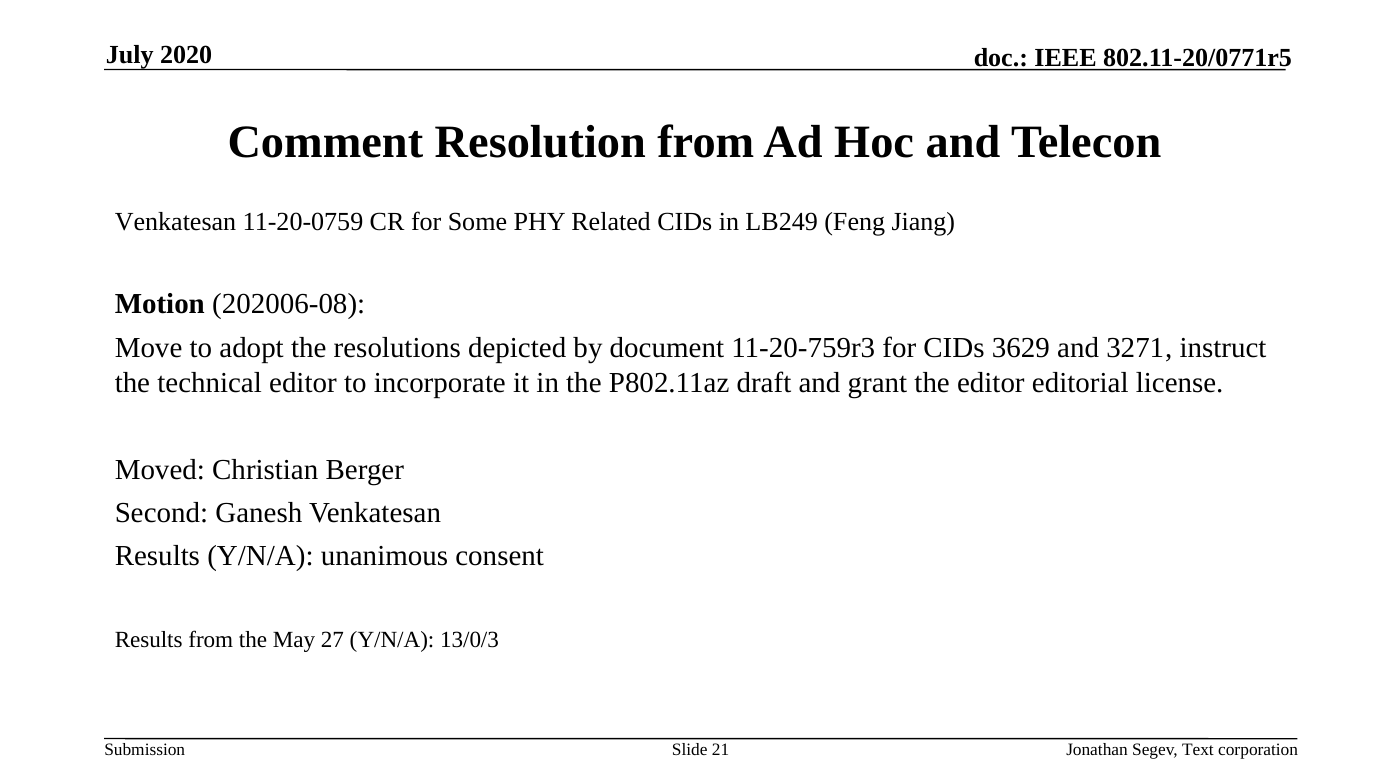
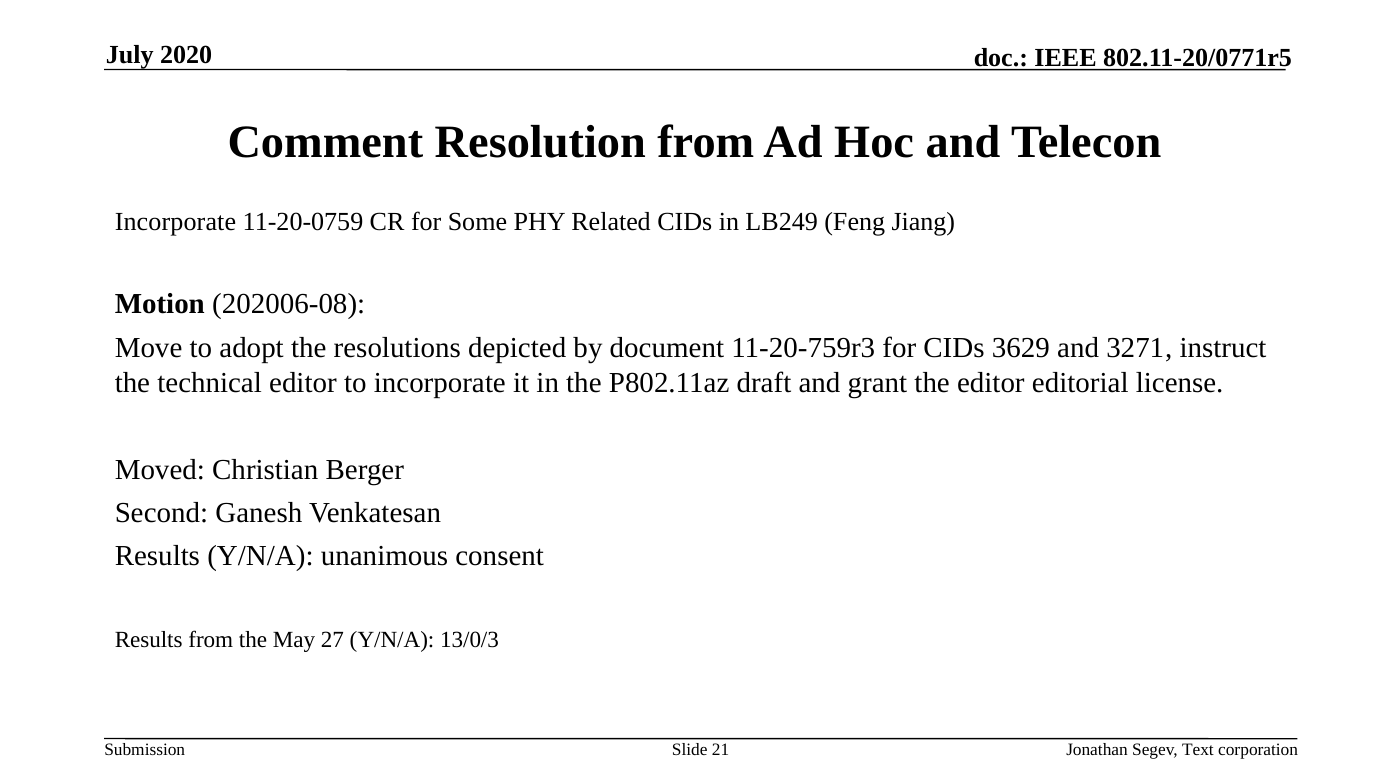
Venkatesan at (176, 222): Venkatesan -> Incorporate
